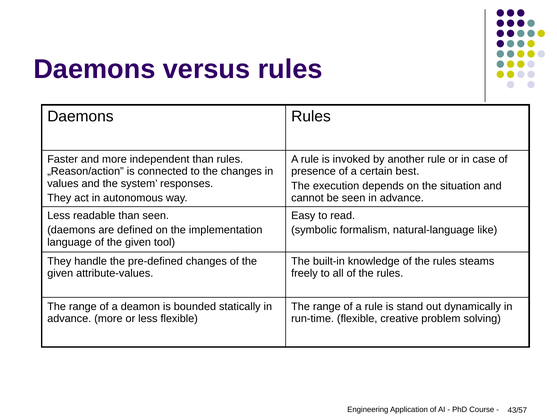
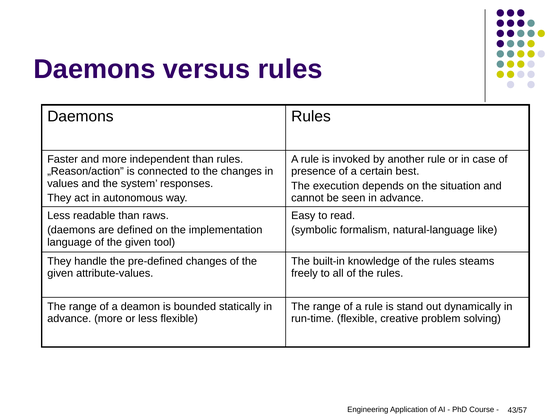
than seen: seen -> raws
